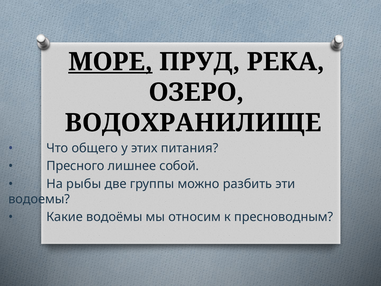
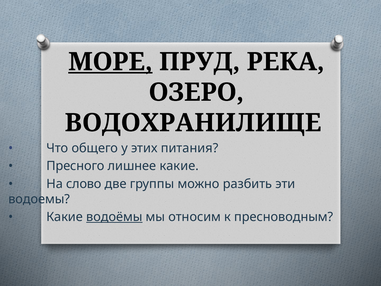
лишнее собой: собой -> какие
рыбы: рыбы -> слово
водоёмы underline: none -> present
